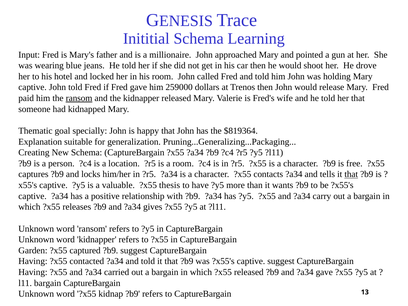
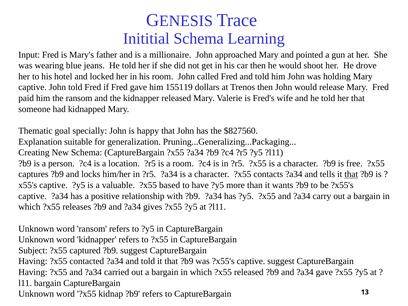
259000: 259000 -> 155119
ransom at (79, 98) underline: present -> none
$819364: $819364 -> $827560
thesis: thesis -> based
Garden: Garden -> Subject
